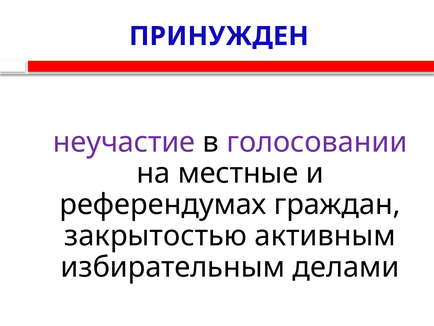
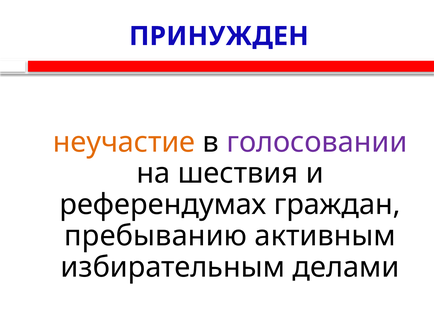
неучастие colour: purple -> orange
местные: местные -> шествия
закрытостью: закрытостью -> пребыванию
